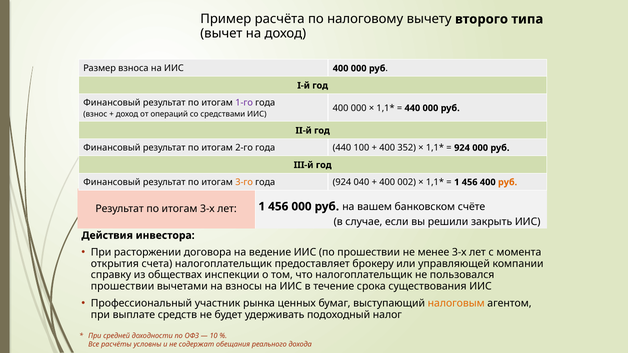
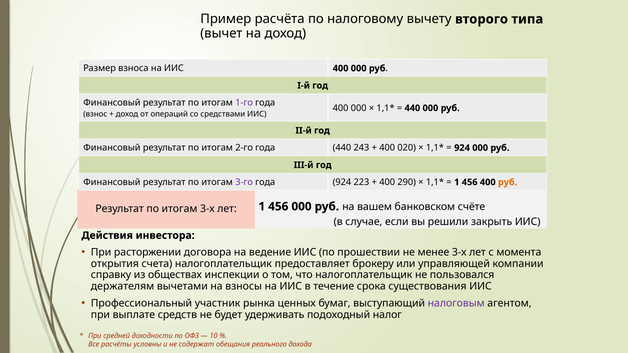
100: 100 -> 243
352: 352 -> 020
3-го colour: orange -> purple
040: 040 -> 223
002: 002 -> 290
прошествии at (123, 286): прошествии -> держателям
налоговым colour: orange -> purple
